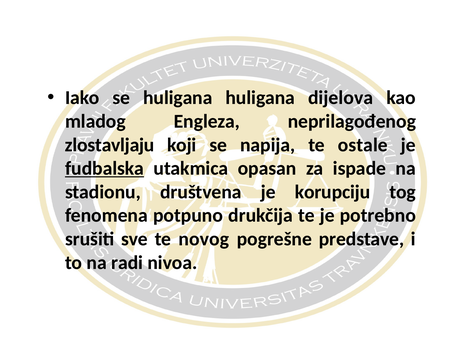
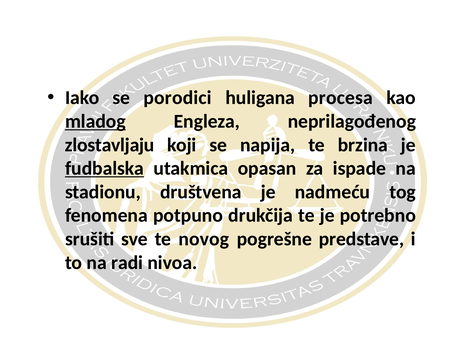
se huligana: huligana -> porodici
dijelova: dijelova -> procesa
mladog underline: none -> present
ostale: ostale -> brzina
korupciju: korupciju -> nadmeću
